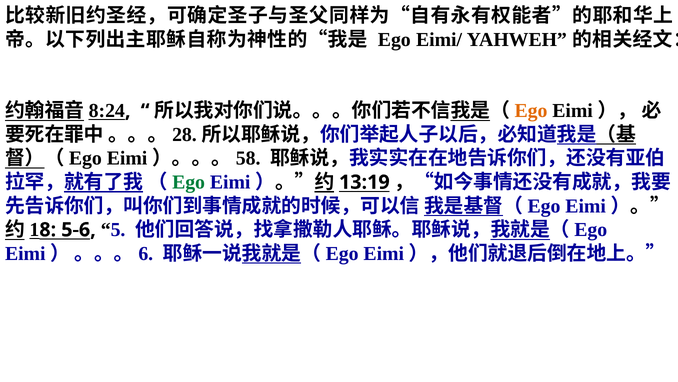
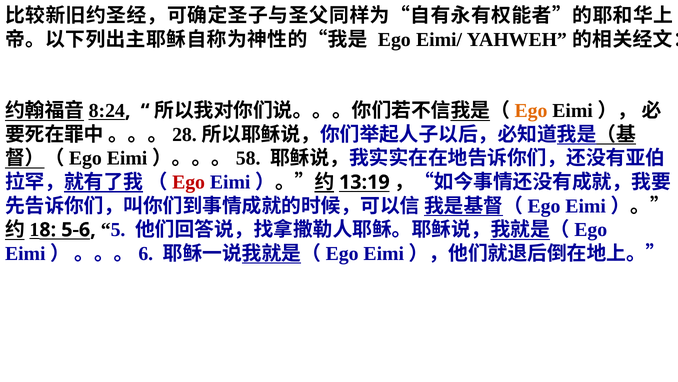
Ego at (189, 182) colour: green -> red
